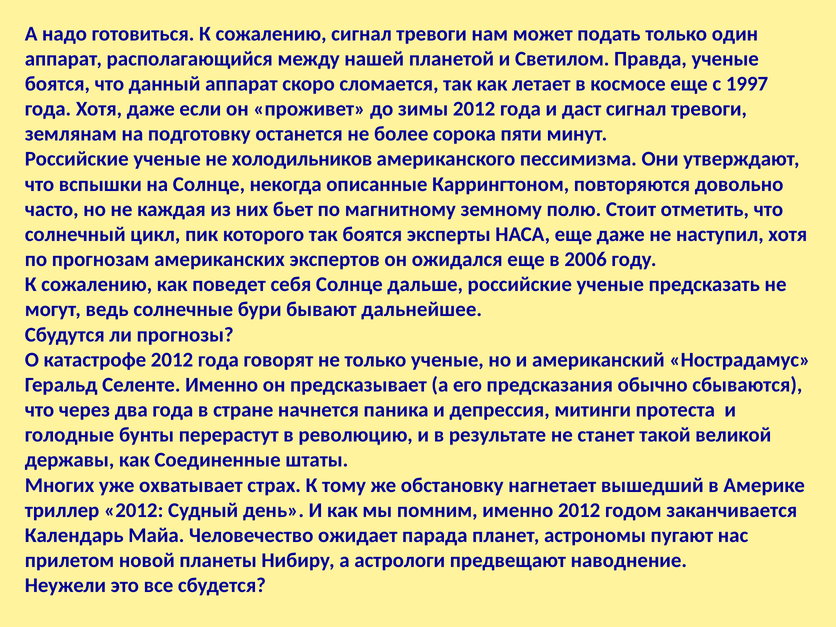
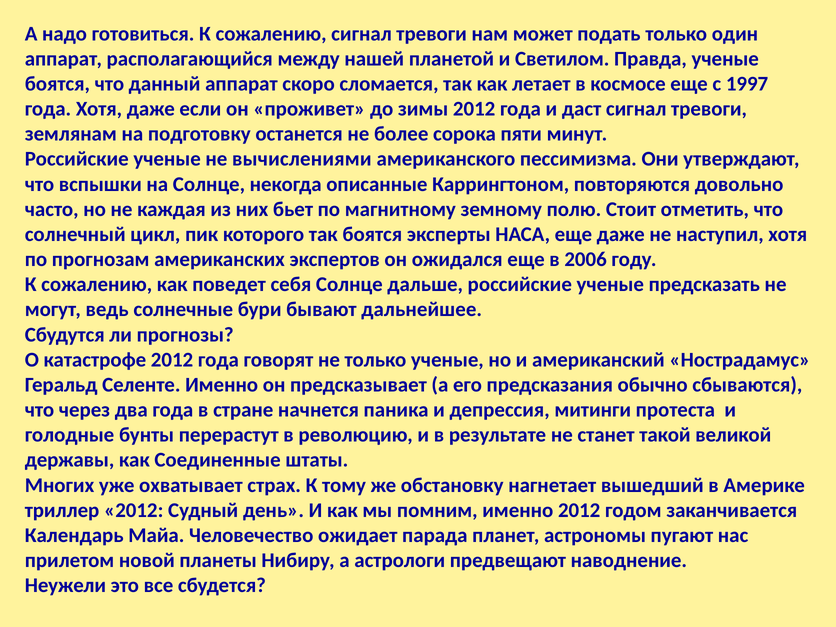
холодильников: холодильников -> вычислениями
